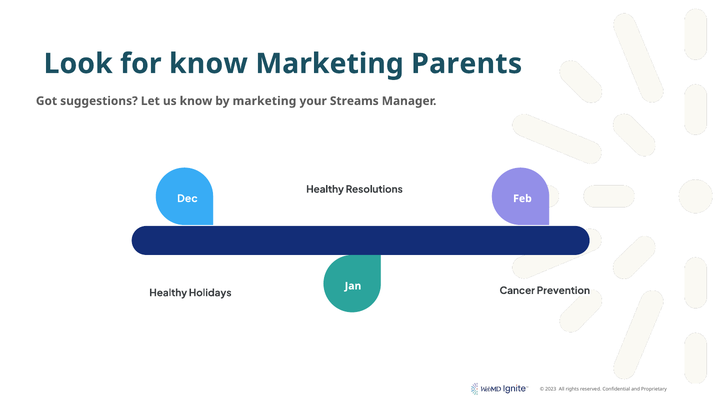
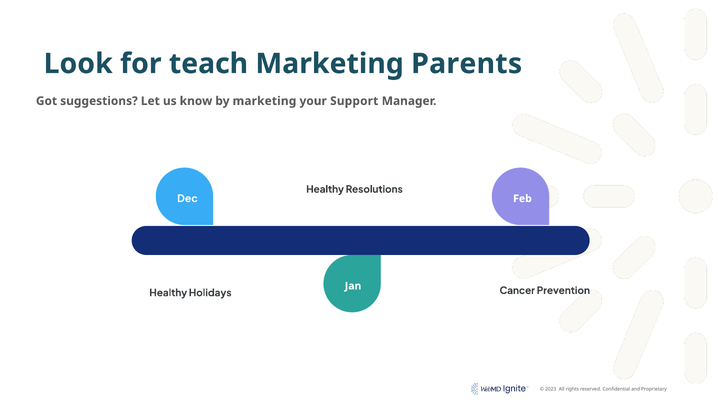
for know: know -> teach
Streams: Streams -> Support
